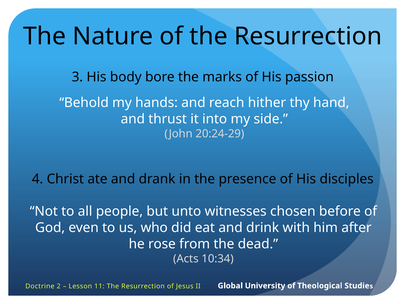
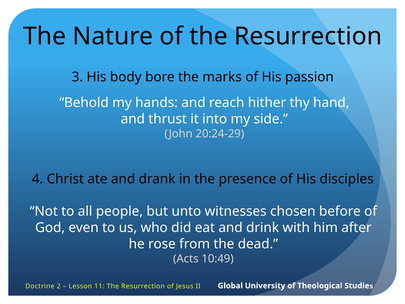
10:34: 10:34 -> 10:49
